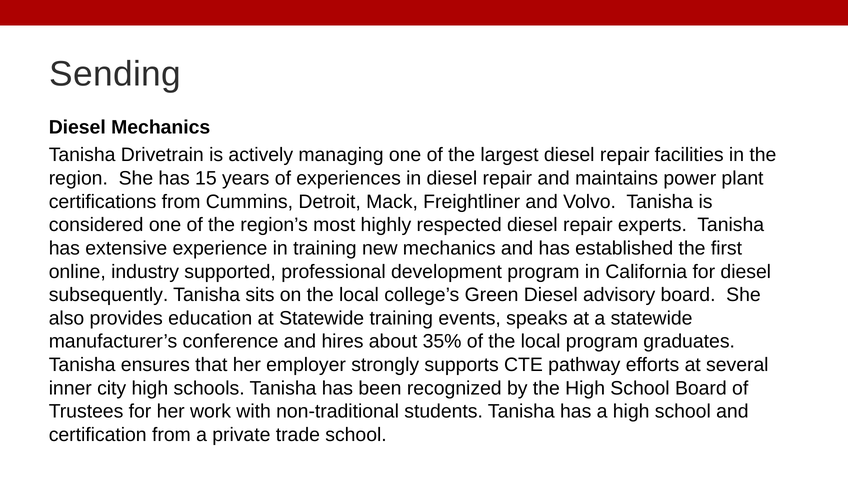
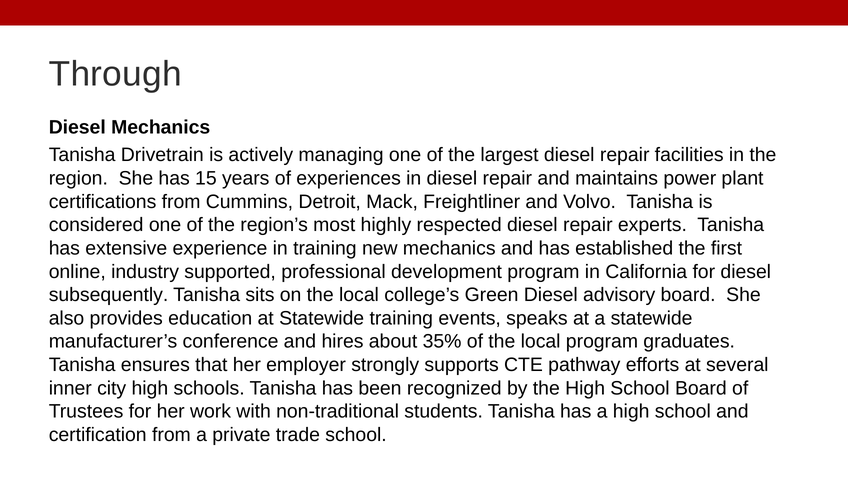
Sending: Sending -> Through
